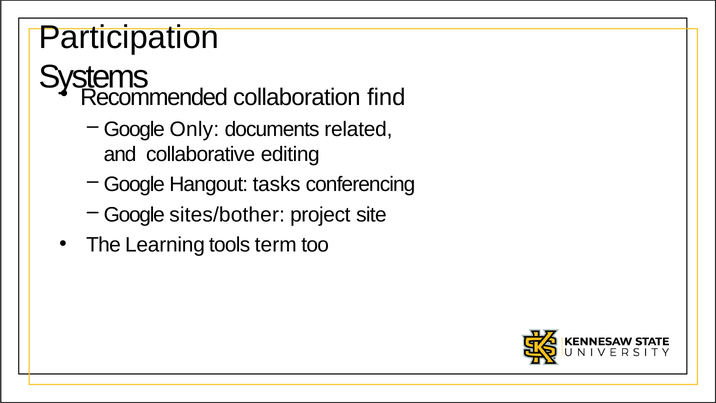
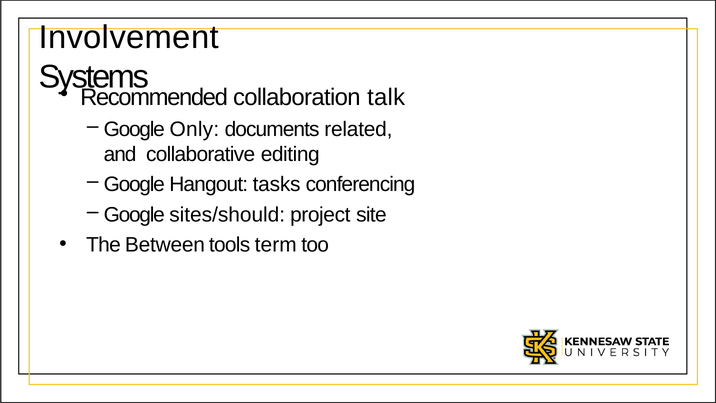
Participation: Participation -> Involvement
find: find -> talk
sites/bother: sites/bother -> sites/should
Learning: Learning -> Between
